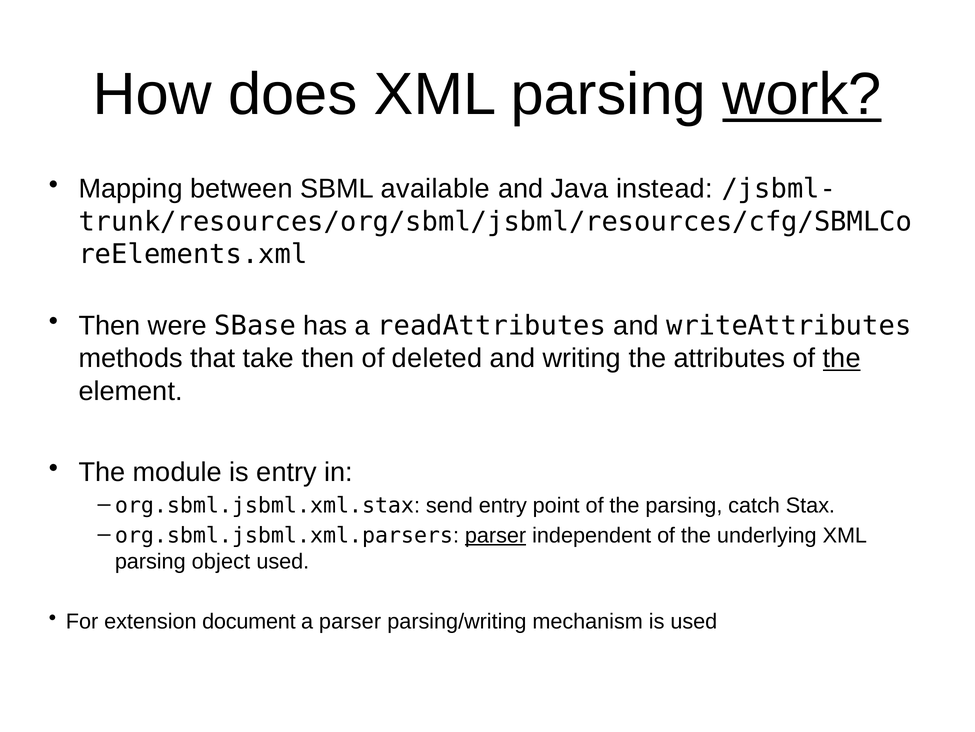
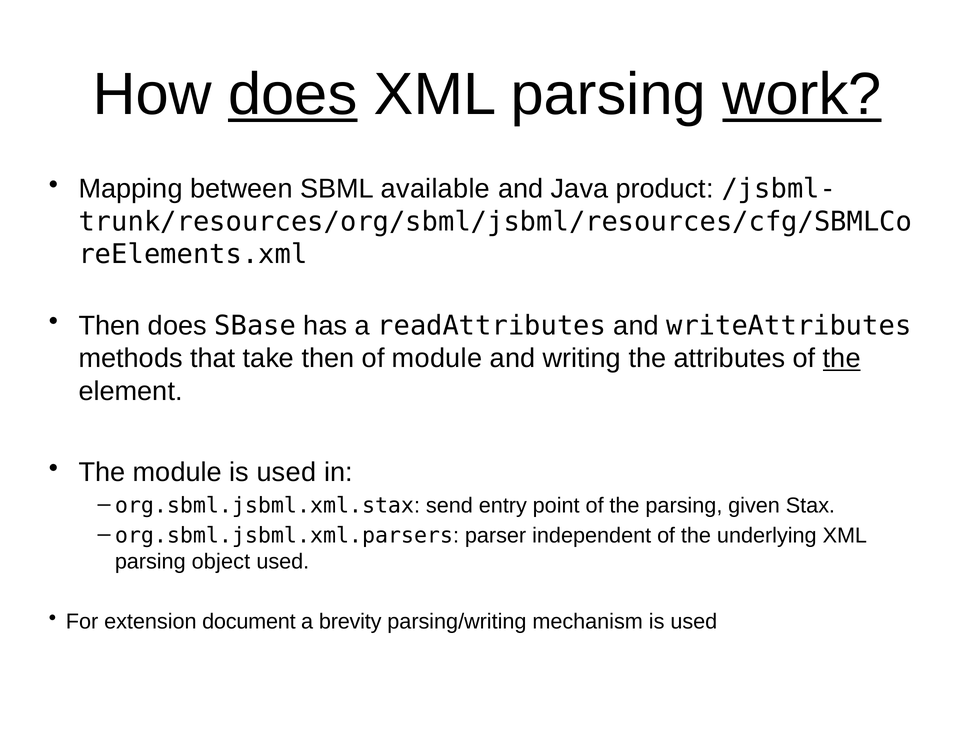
does at (293, 94) underline: none -> present
instead: instead -> product
Then were: were -> does
of deleted: deleted -> module
entry at (287, 472): entry -> used
catch: catch -> given
parser at (496, 535) underline: present -> none
a parser: parser -> brevity
